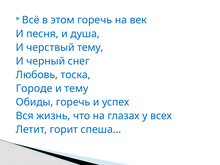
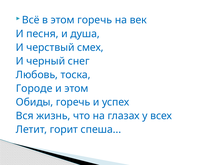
черствый тему: тему -> смех
и тему: тему -> этом
